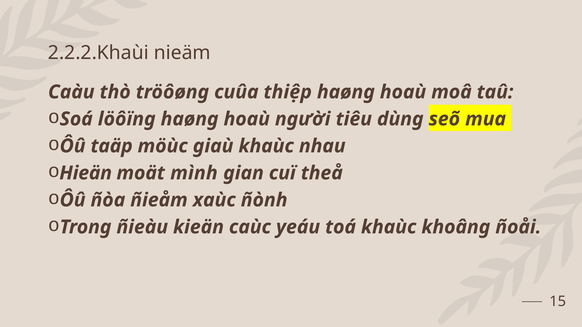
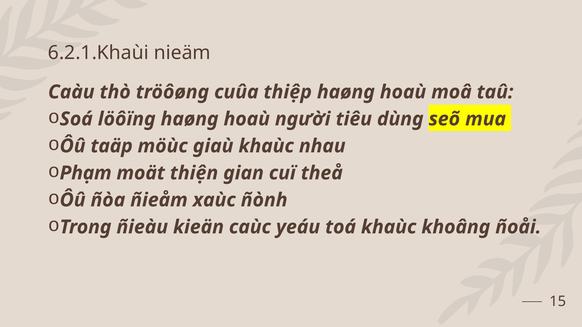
2.2.2.Khaùi: 2.2.2.Khaùi -> 6.2.1.Khaùi
Hieän: Hieän -> Phạm
mình: mình -> thiện
